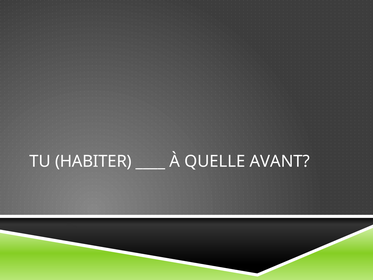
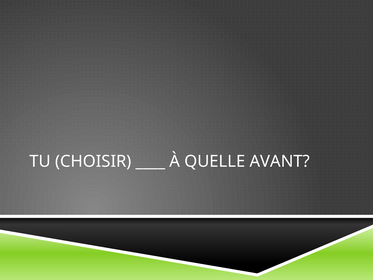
HABITER: HABITER -> CHOISIR
